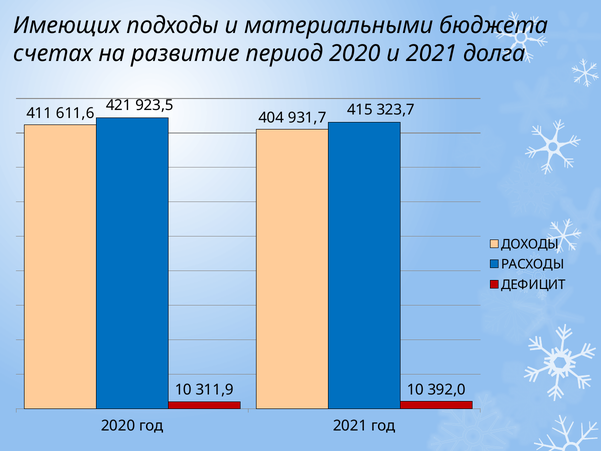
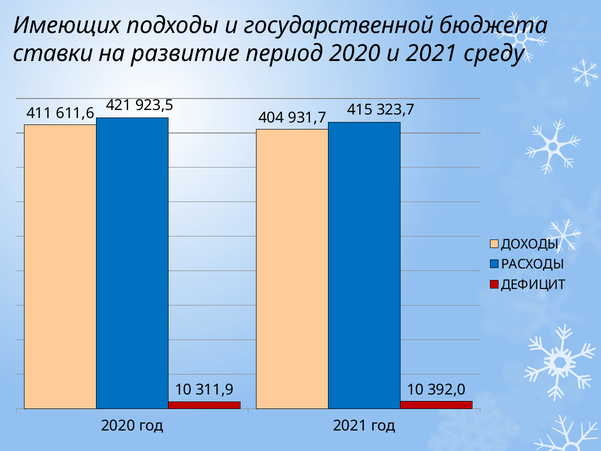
материальными: материальными -> государственной
счетах: счетах -> ставки
долга: долга -> среду
